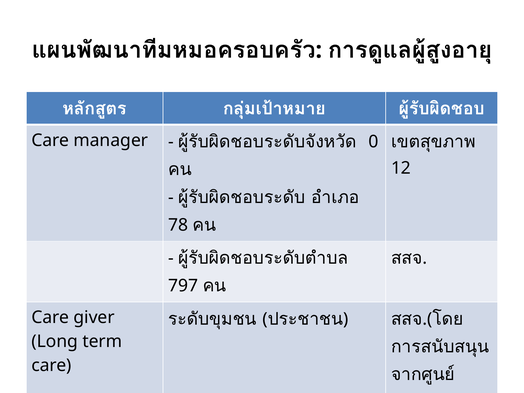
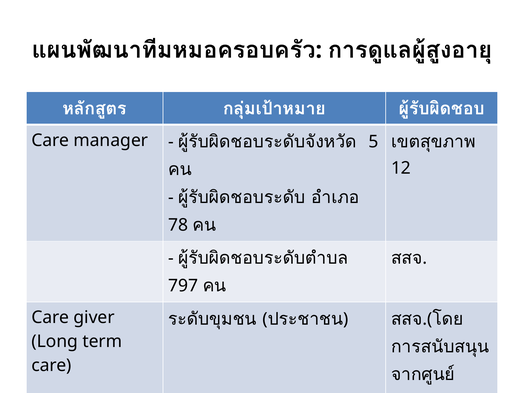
0: 0 -> 5
